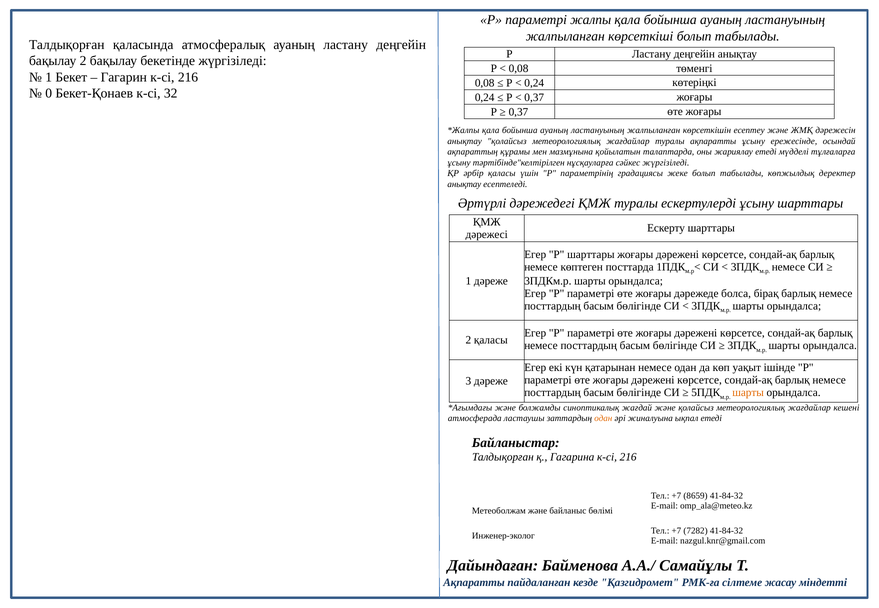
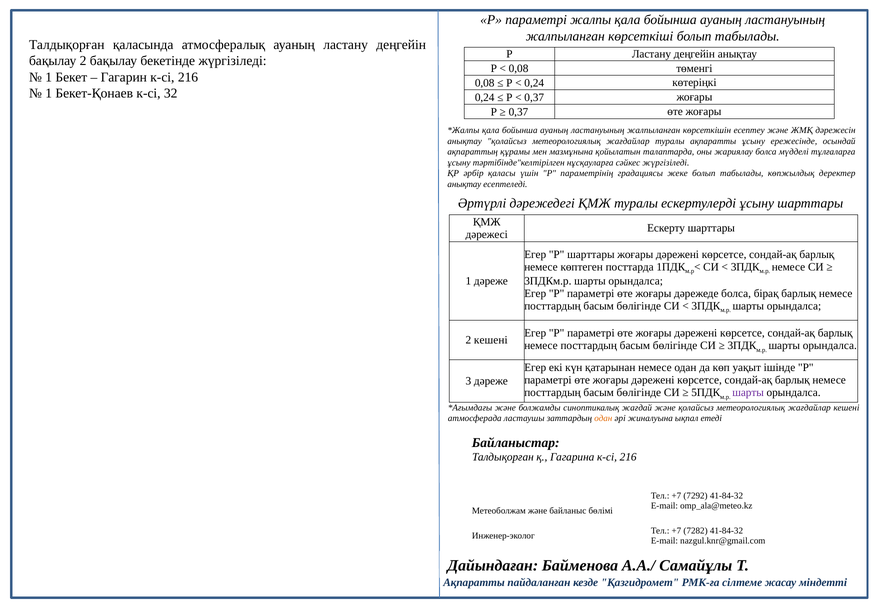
0 at (49, 93): 0 -> 1
жариялау етеді: етеді -> болса
2 қаласы: қаласы -> кешені
шарты at (748, 393) colour: orange -> purple
8659: 8659 -> 7292
